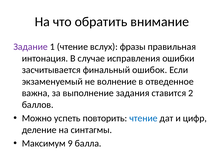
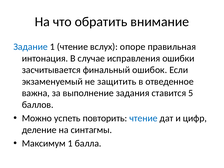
Задание colour: purple -> blue
фразы: фразы -> опоре
волнение: волнение -> защитить
2: 2 -> 5
Максимум 9: 9 -> 1
